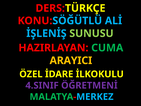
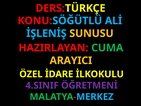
SUNUSU colour: light green -> yellow
